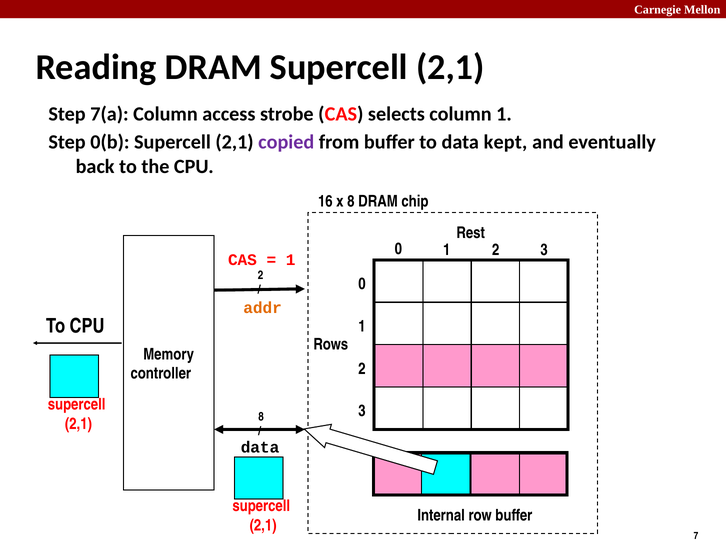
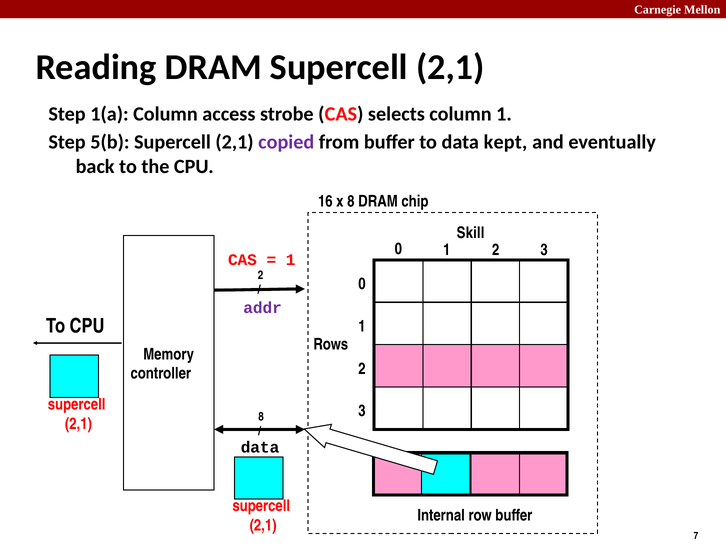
7(a: 7(a -> 1(a
0(b: 0(b -> 5(b
Rest: Rest -> Skill
addr colour: orange -> purple
